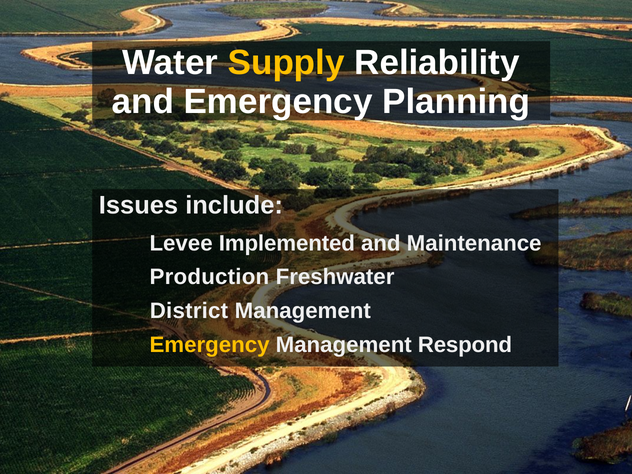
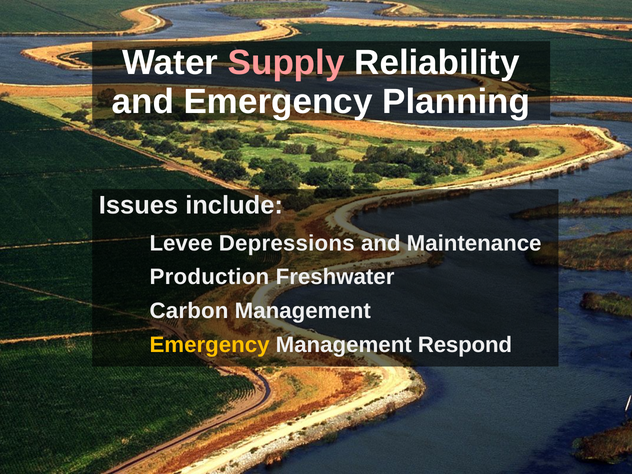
Supply colour: yellow -> pink
Implemented: Implemented -> Depressions
District: District -> Carbon
